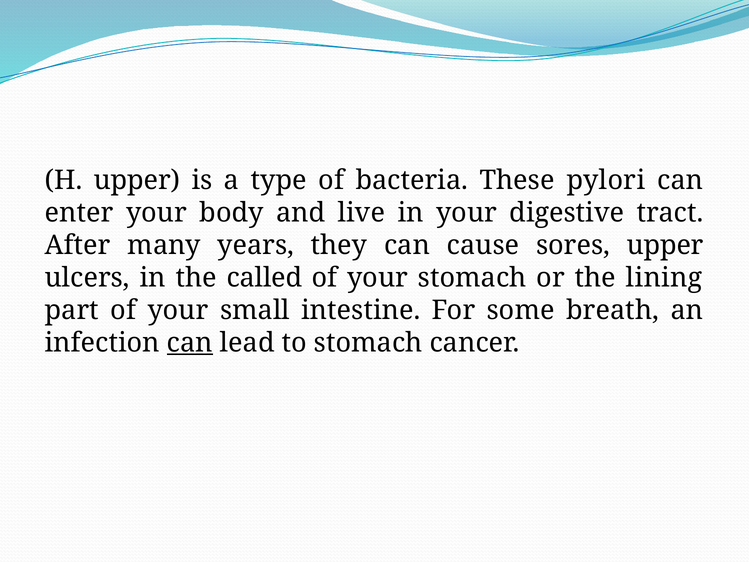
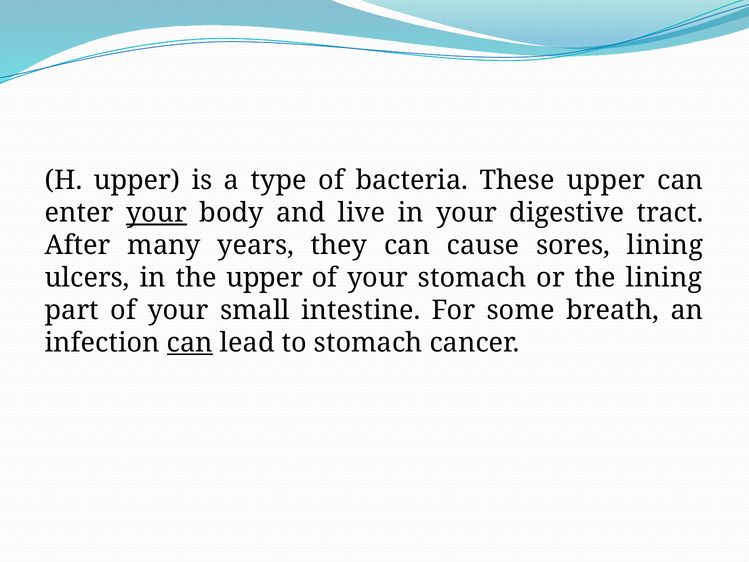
These pylori: pylori -> upper
your at (156, 213) underline: none -> present
sores upper: upper -> lining
the called: called -> upper
